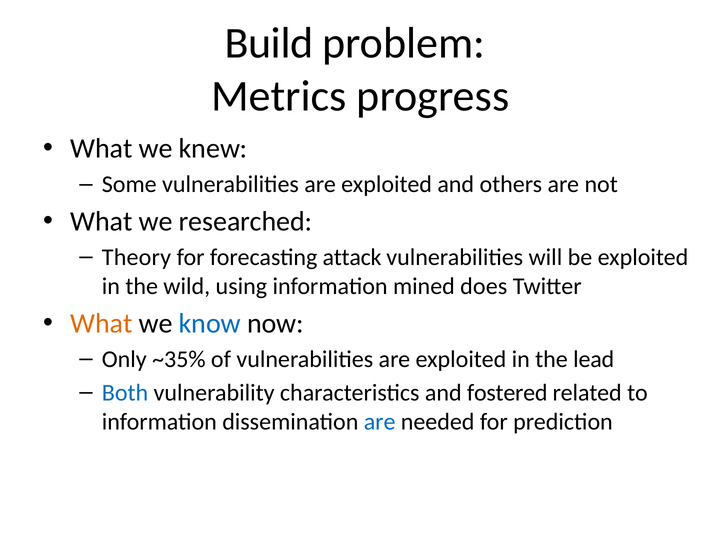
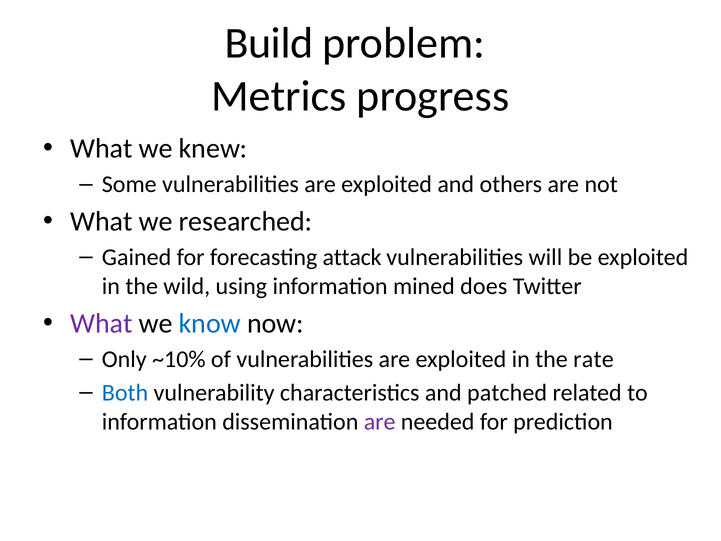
Theory: Theory -> Gained
What at (101, 323) colour: orange -> purple
~35%: ~35% -> ~10%
lead: lead -> rate
fostered: fostered -> patched
are at (380, 422) colour: blue -> purple
